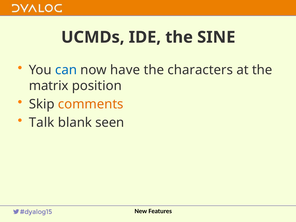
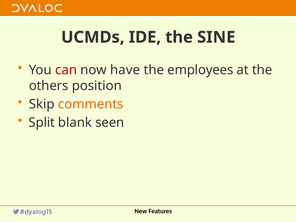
can colour: blue -> red
characters: characters -> employees
matrix: matrix -> others
Talk: Talk -> Split
